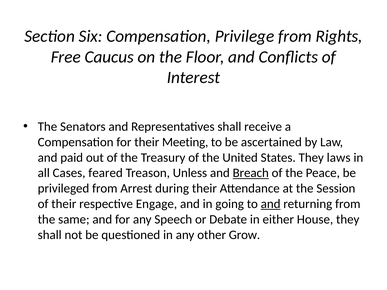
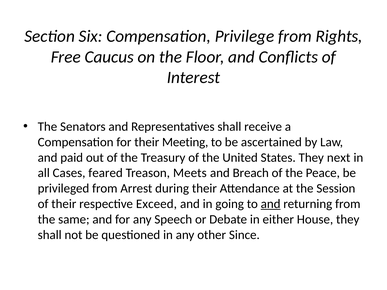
laws: laws -> next
Unless: Unless -> Meets
Breach underline: present -> none
Engage: Engage -> Exceed
Grow: Grow -> Since
